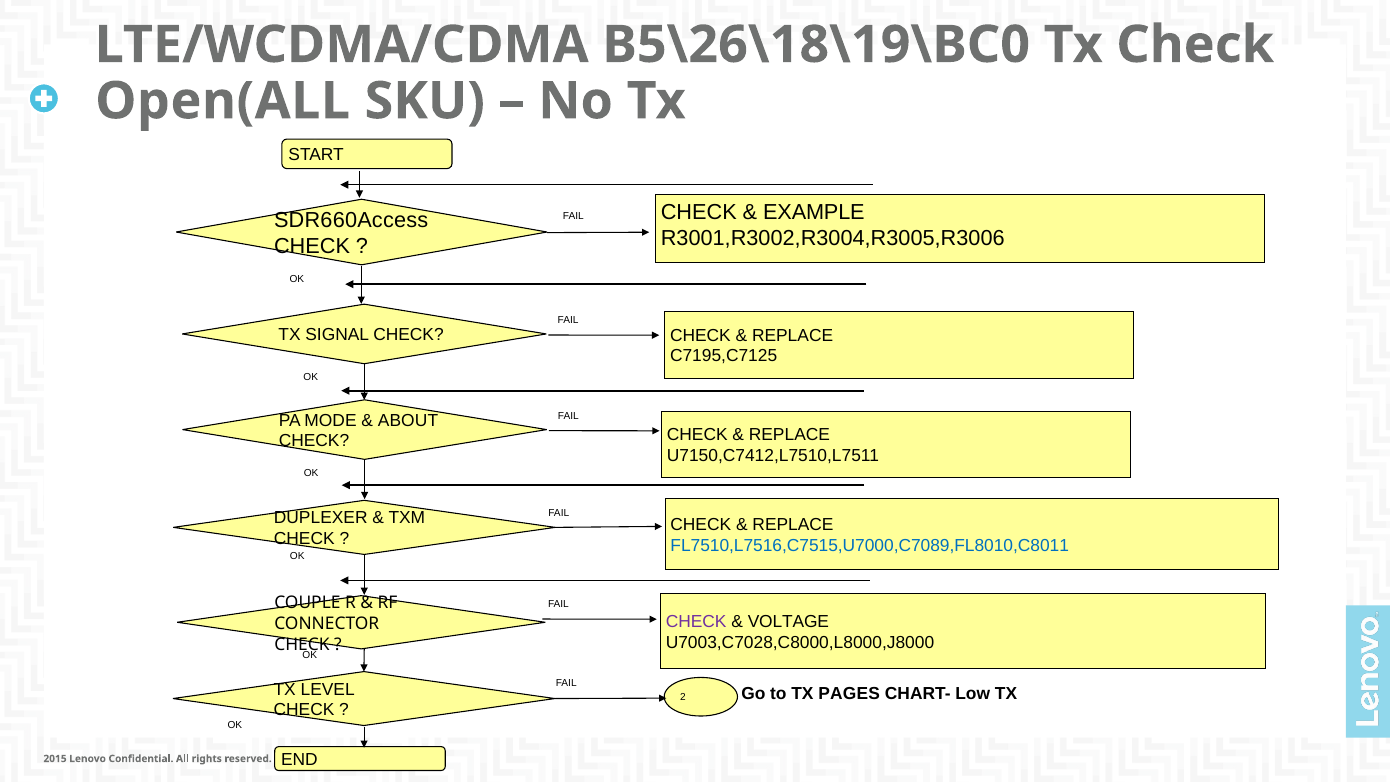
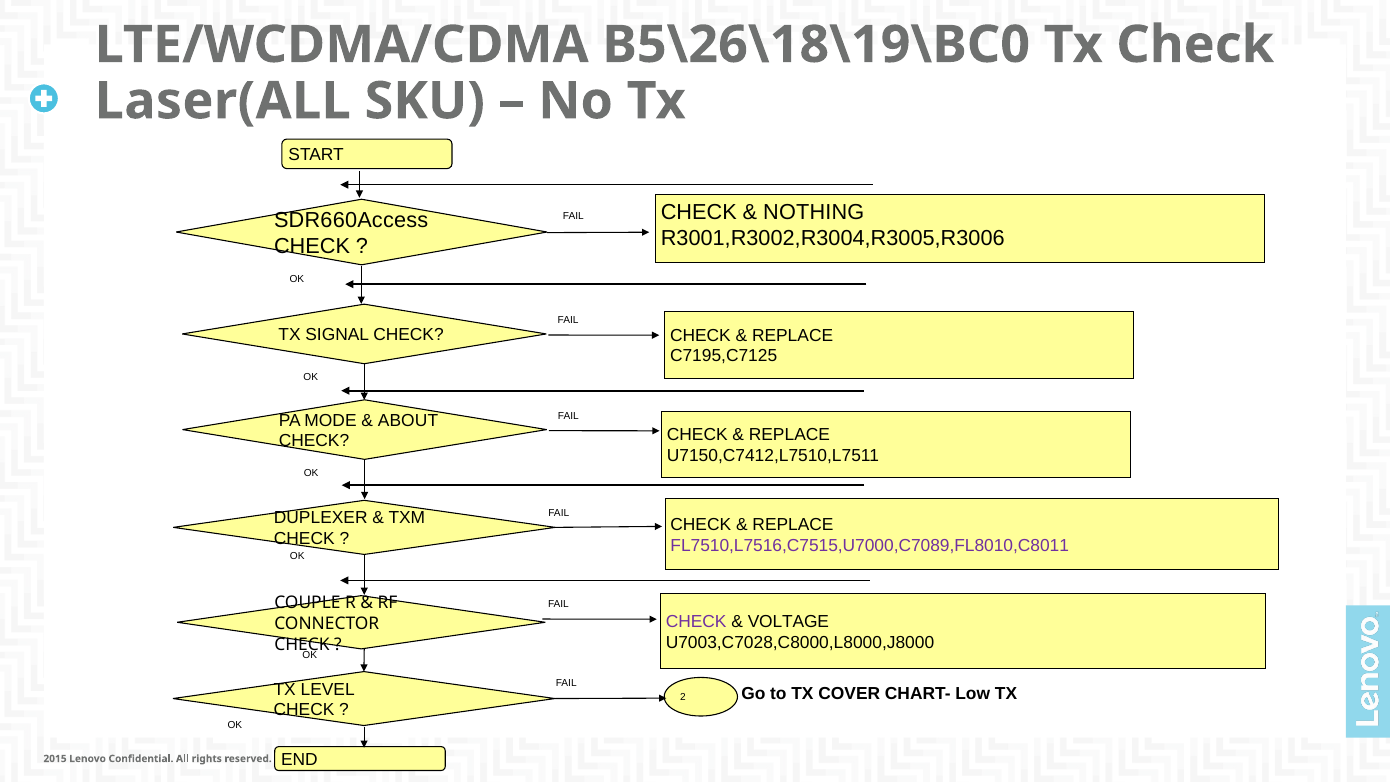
Open(ALL: Open(ALL -> Laser(ALL
EXAMPLE: EXAMPLE -> NOTHING
FL7510,L7516,C7515,U7000,C7089,FL8010,C8011 colour: blue -> purple
PAGES: PAGES -> COVER
